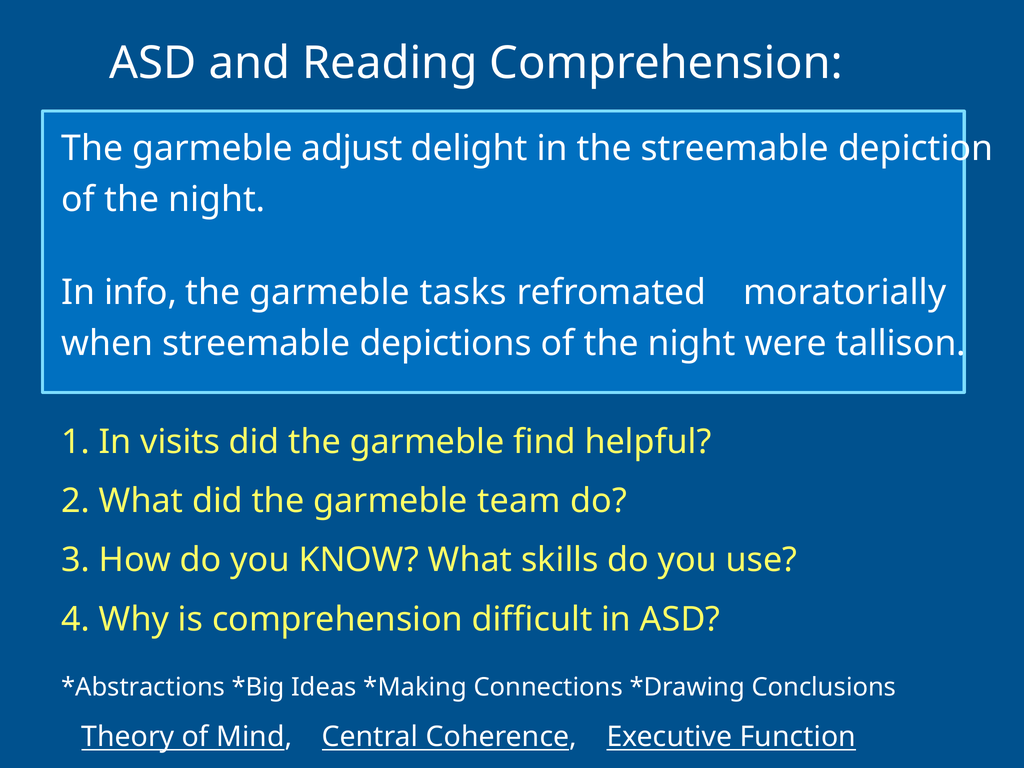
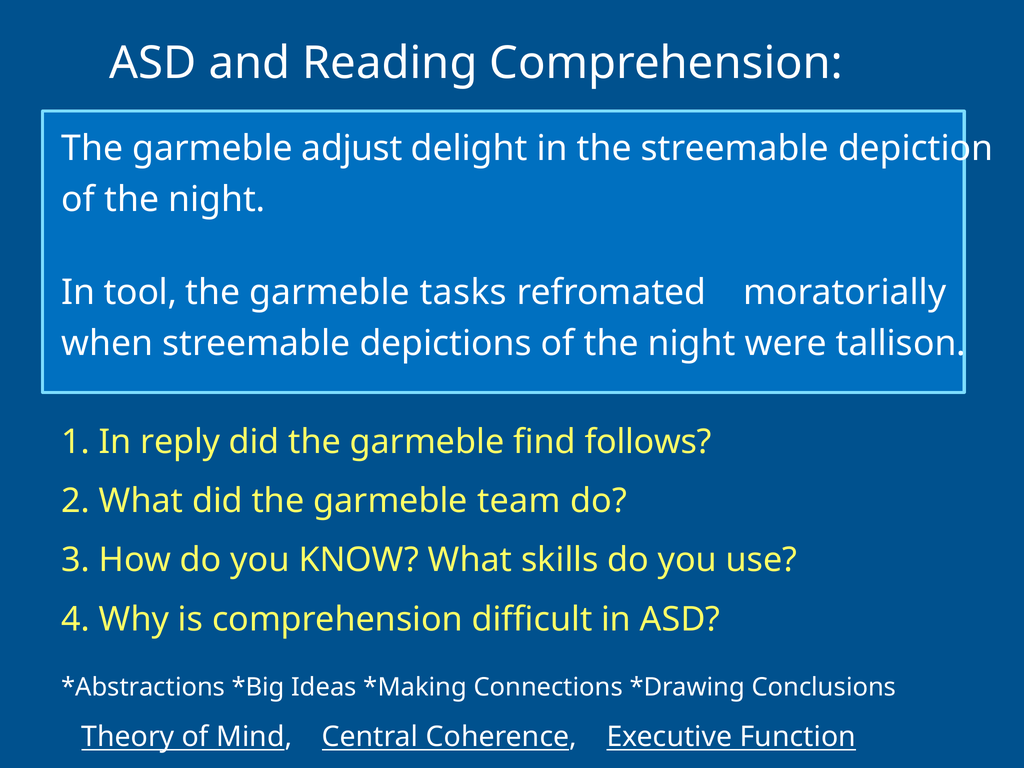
info: info -> tool
visits: visits -> reply
helpful: helpful -> follows
